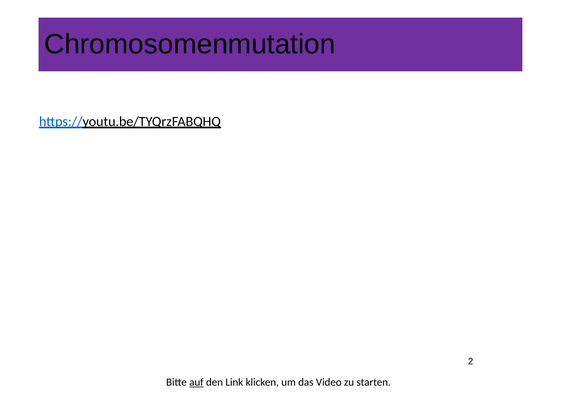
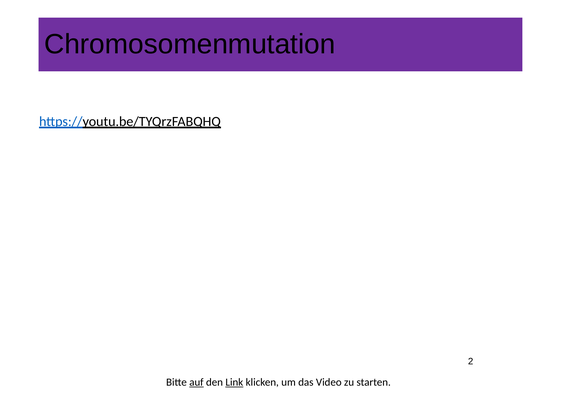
Link underline: none -> present
